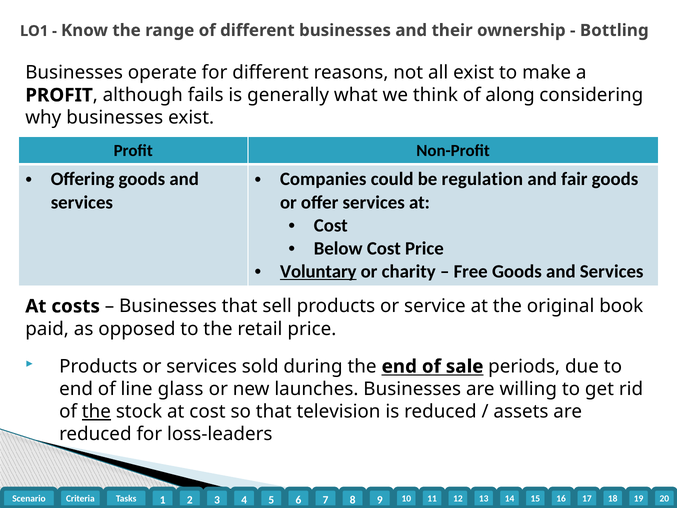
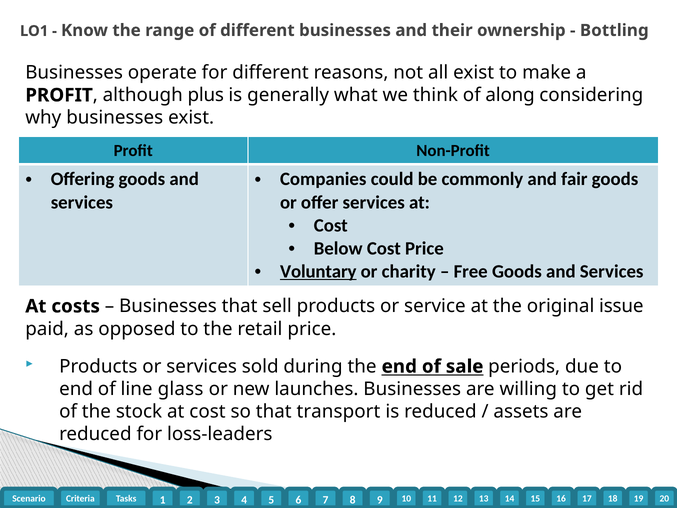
fails: fails -> plus
regulation: regulation -> commonly
book: book -> issue
the at (96, 411) underline: present -> none
television: television -> transport
